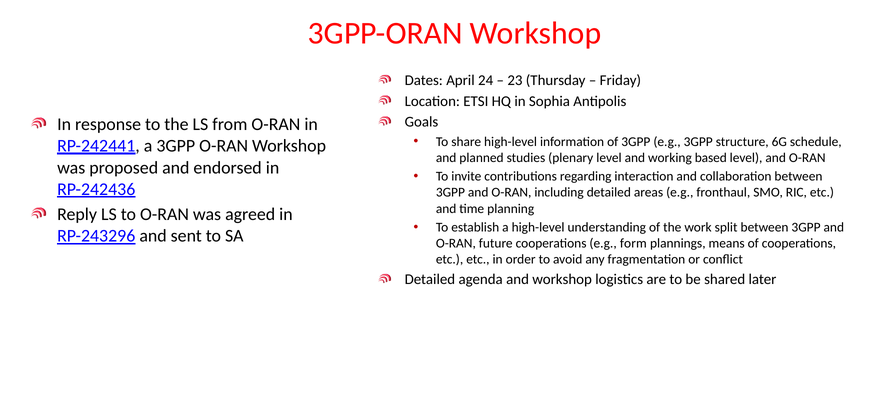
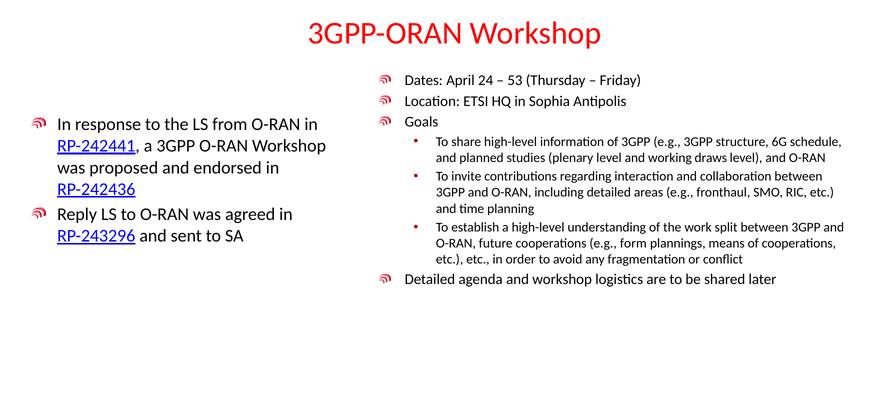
23: 23 -> 53
based: based -> draws
